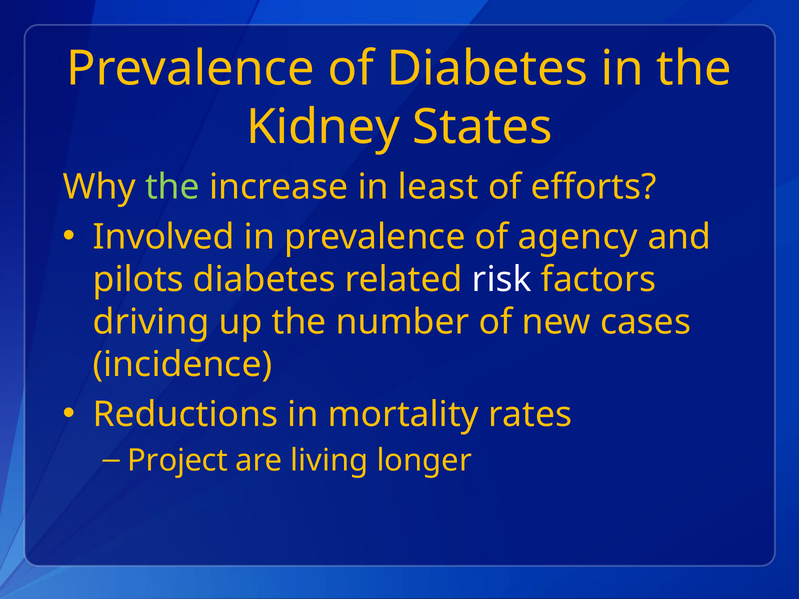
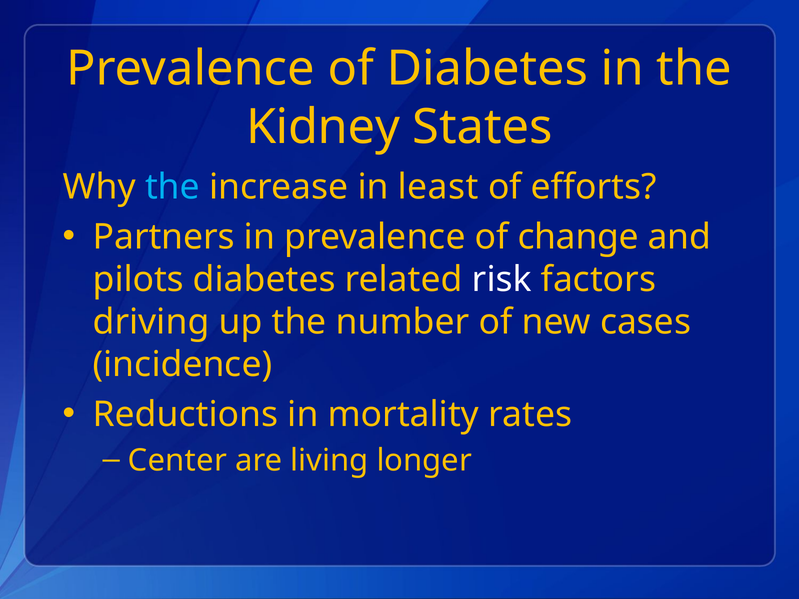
the at (172, 187) colour: light green -> light blue
Involved: Involved -> Partners
agency: agency -> change
Project: Project -> Center
